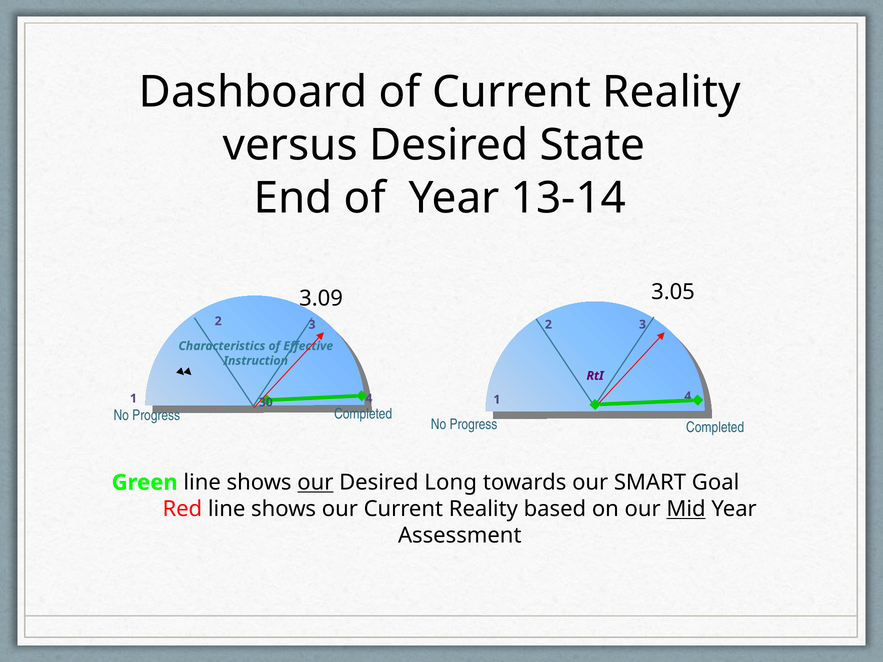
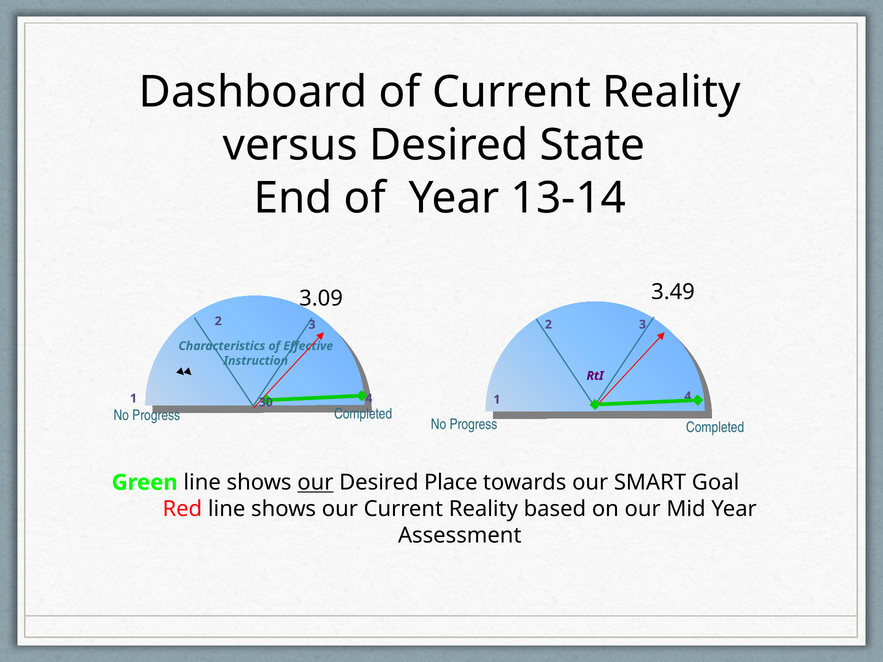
3.05: 3.05 -> 3.49
Long: Long -> Place
Mid underline: present -> none
